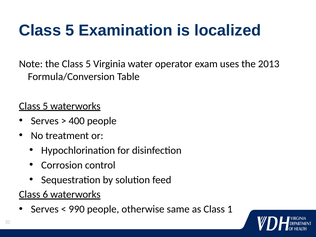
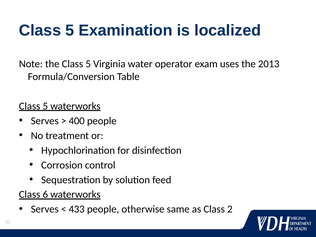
990: 990 -> 433
1: 1 -> 2
